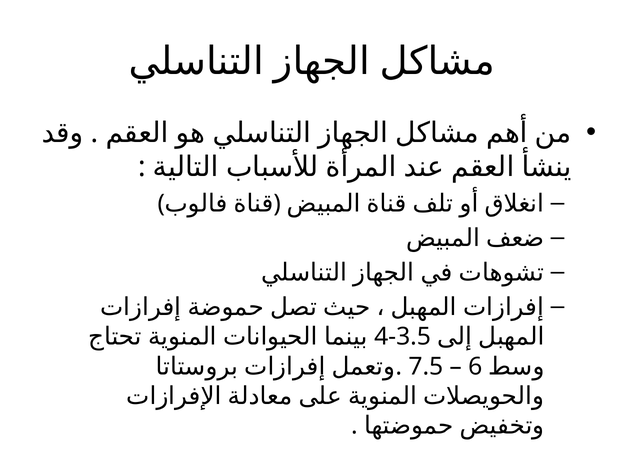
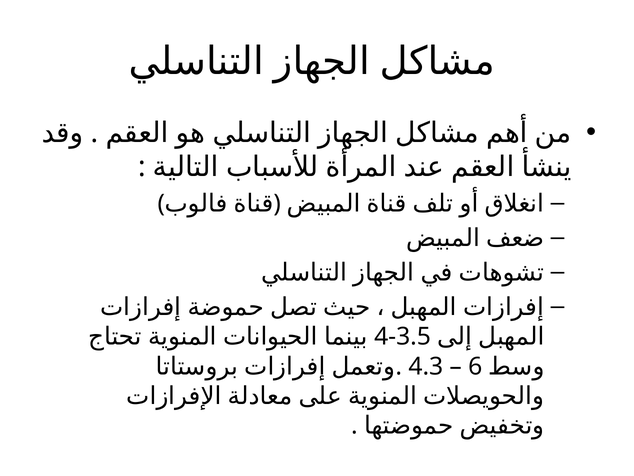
7.5: 7.5 -> 4.3
